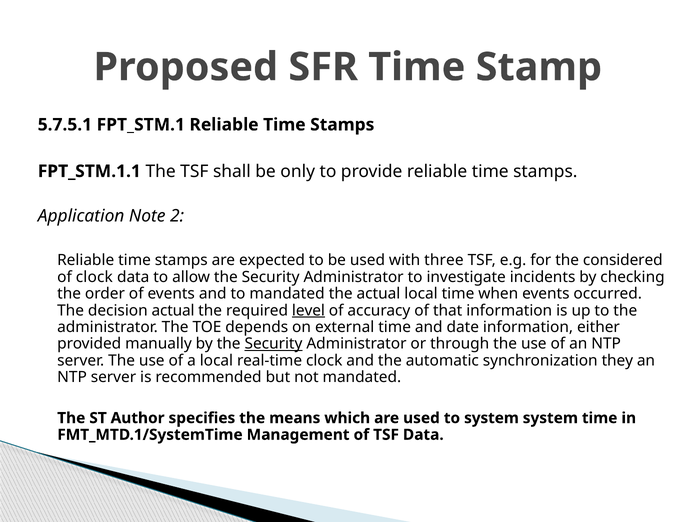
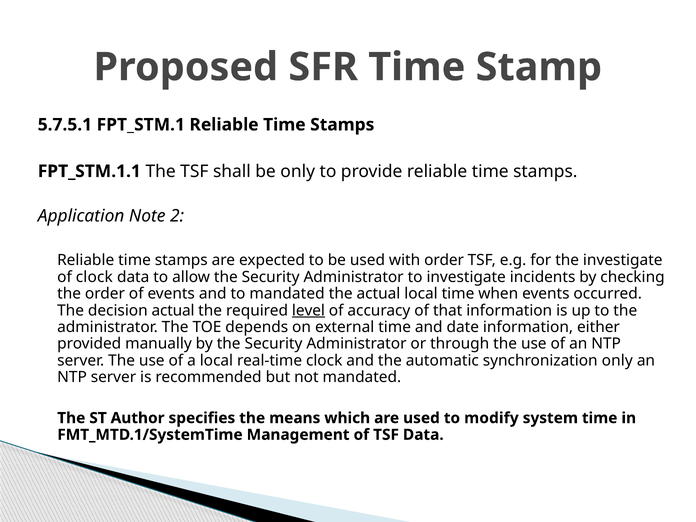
with three: three -> order
the considered: considered -> investigate
Security at (274, 344) underline: present -> none
synchronization they: they -> only
to system: system -> modify
